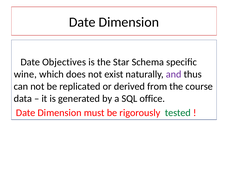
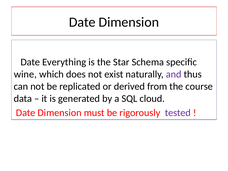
Objectives: Objectives -> Everything
office: office -> cloud
tested colour: green -> purple
